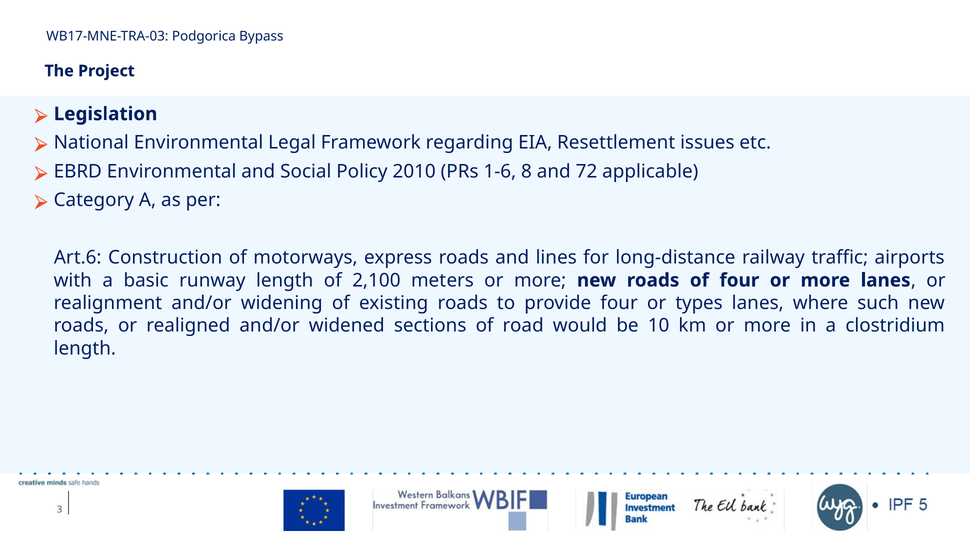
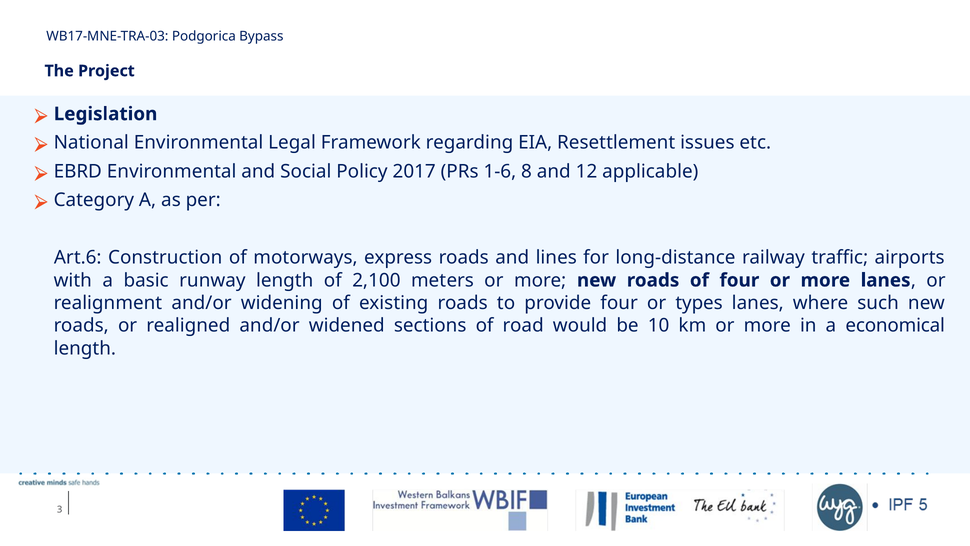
2010: 2010 -> 2017
72: 72 -> 12
clostridium: clostridium -> economical
